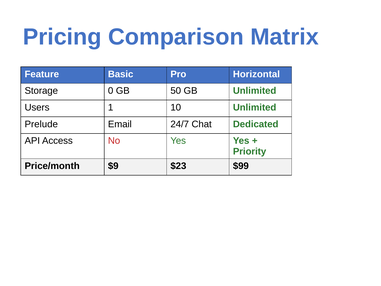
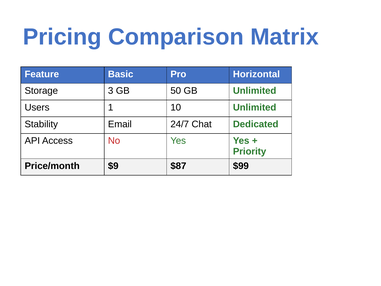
0: 0 -> 3
Prelude: Prelude -> Stability
$23: $23 -> $87
